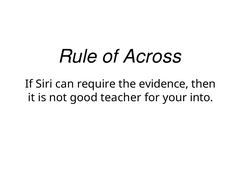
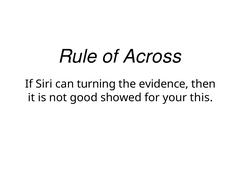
require: require -> turning
teacher: teacher -> showed
into: into -> this
